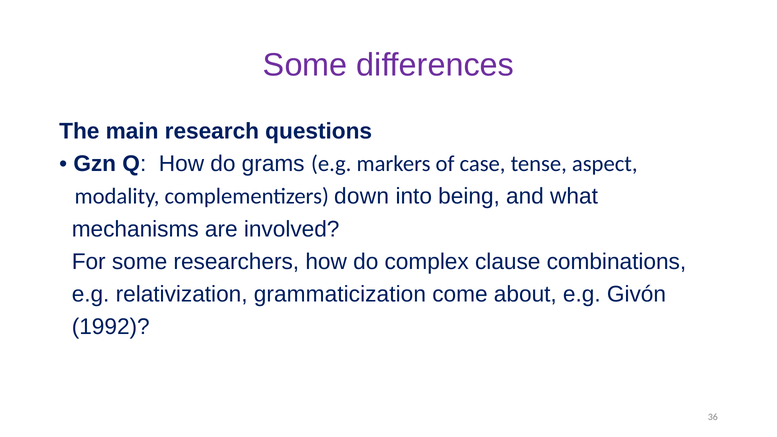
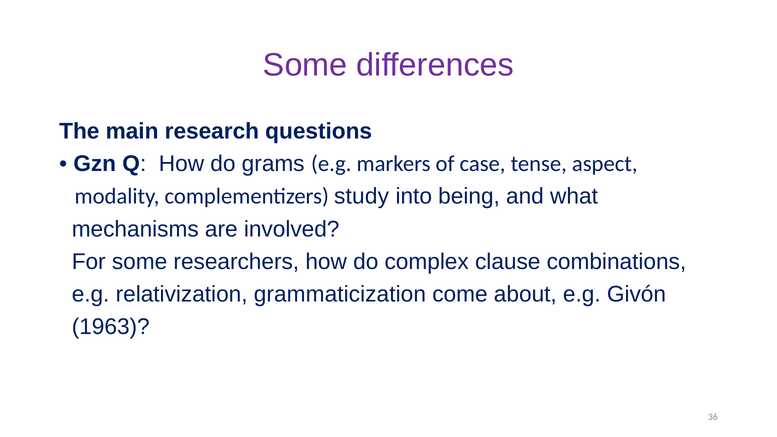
down: down -> study
1992: 1992 -> 1963
